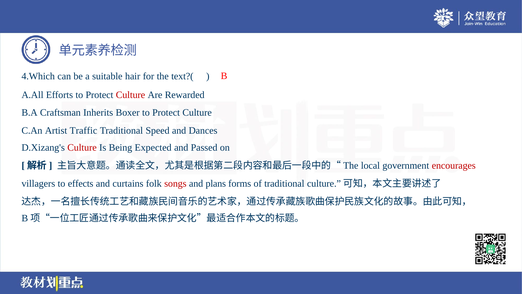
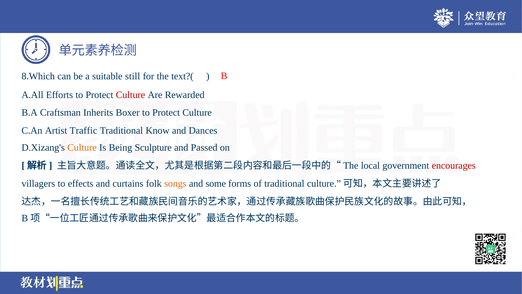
4.Which: 4.Which -> 8.Which
hair: hair -> still
Speed: Speed -> Know
Culture at (82, 147) colour: red -> orange
Expected: Expected -> Sculpture
songs colour: red -> orange
plans: plans -> some
